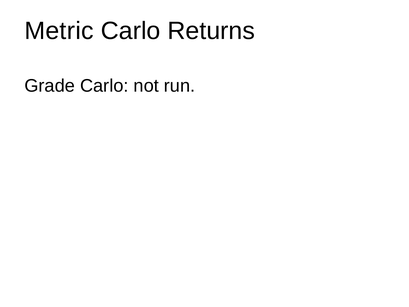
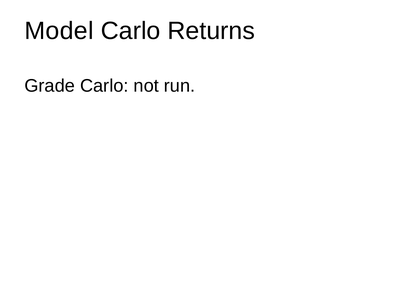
Metric: Metric -> Model
